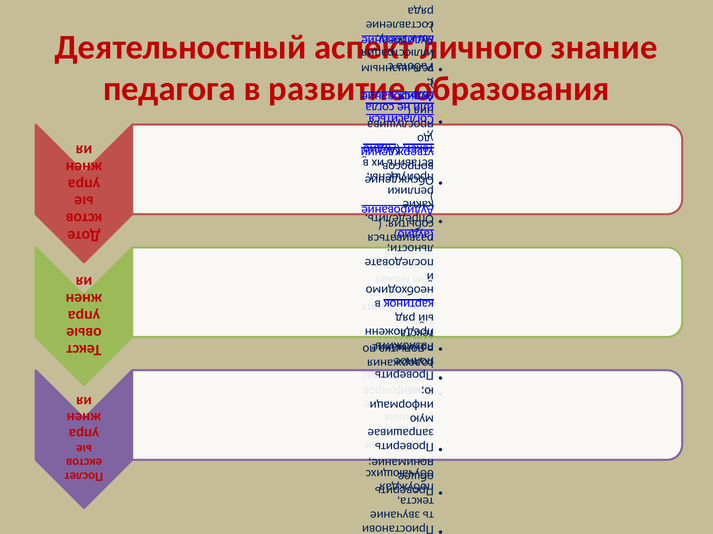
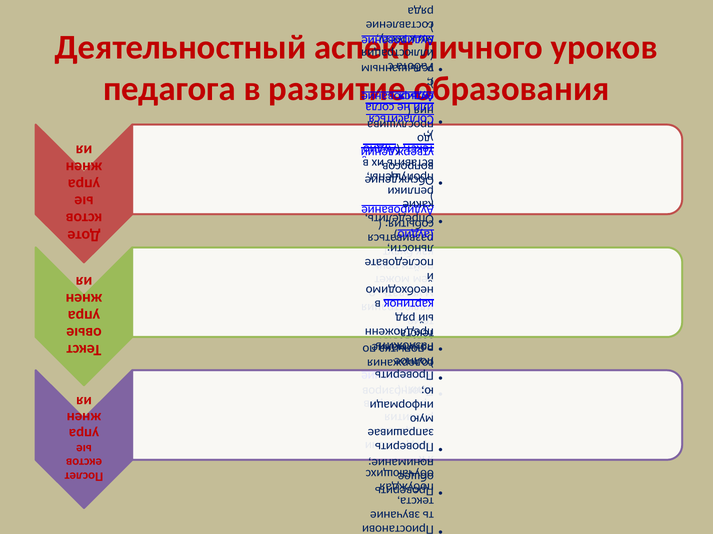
знание: знание -> уроков
